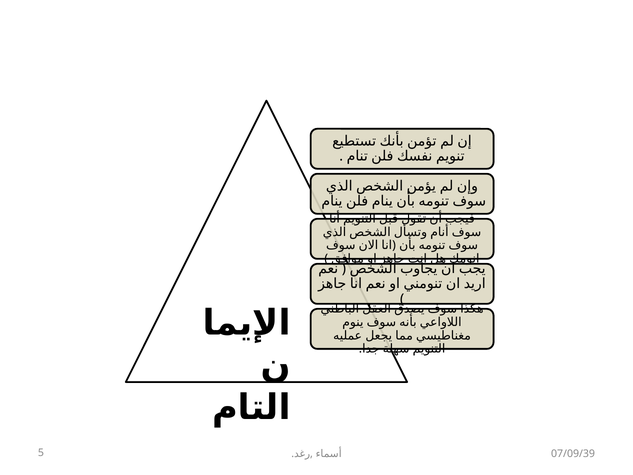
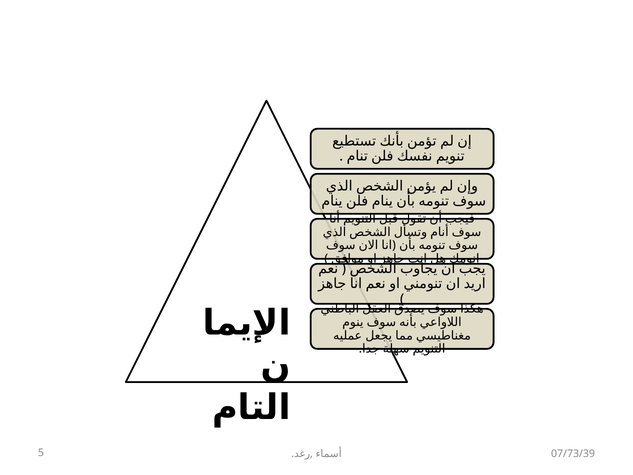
07/09/39: 07/09/39 -> 07/73/39
